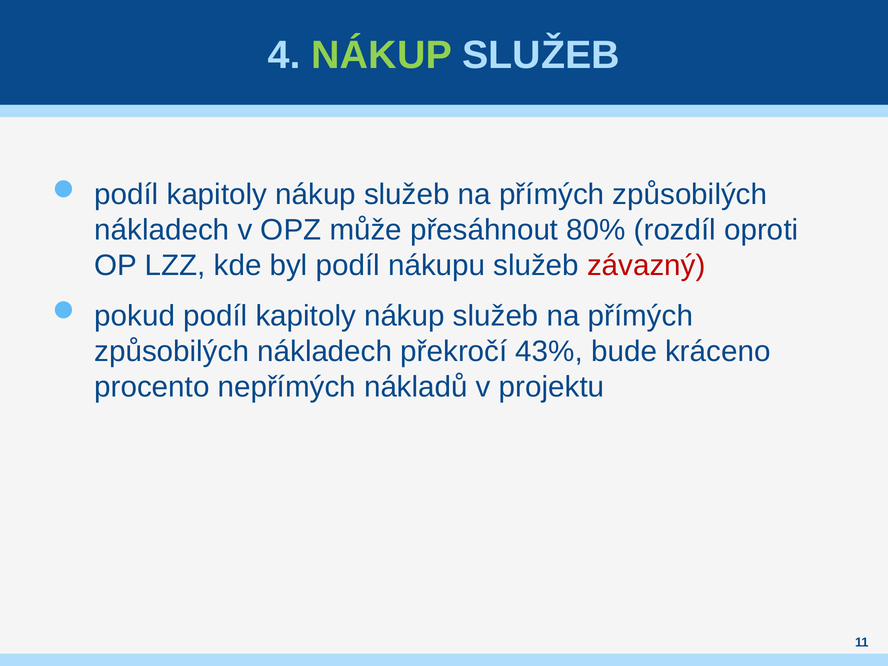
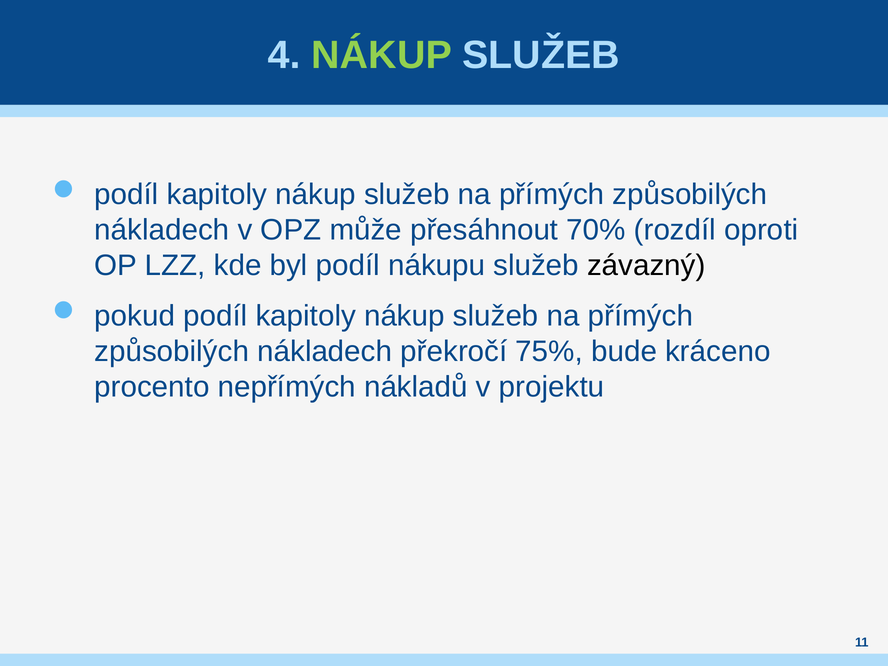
80%: 80% -> 70%
závazný colour: red -> black
43%: 43% -> 75%
